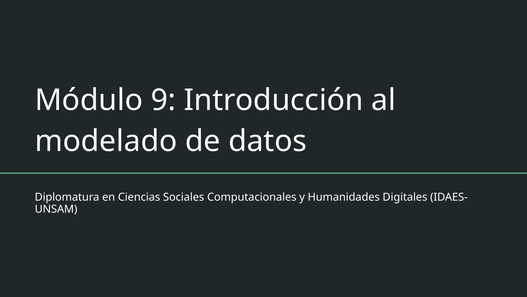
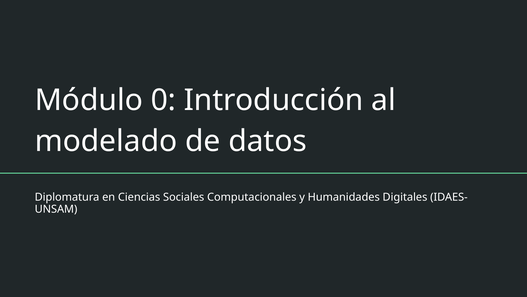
9: 9 -> 0
